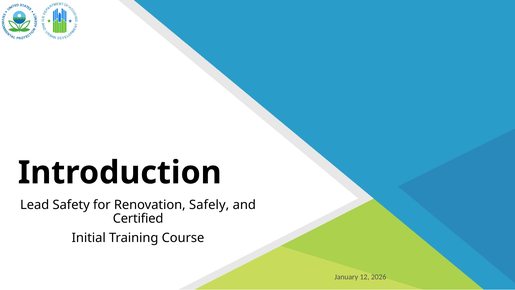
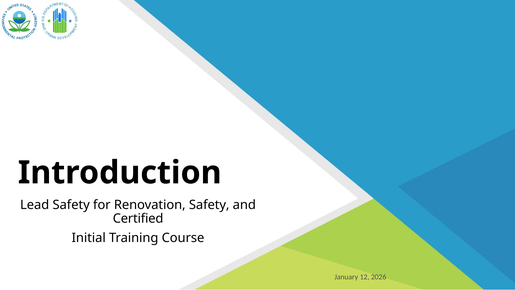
Renovation Safely: Safely -> Safety
